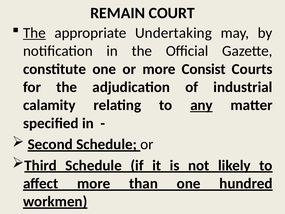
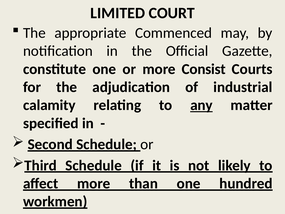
REMAIN: REMAIN -> LIMITED
The at (34, 33) underline: present -> none
Undertaking: Undertaking -> Commenced
